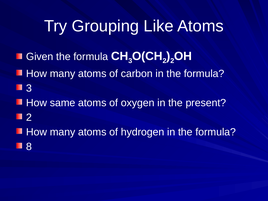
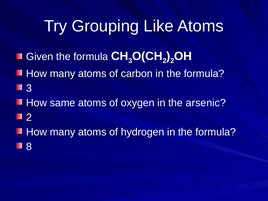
present: present -> arsenic
